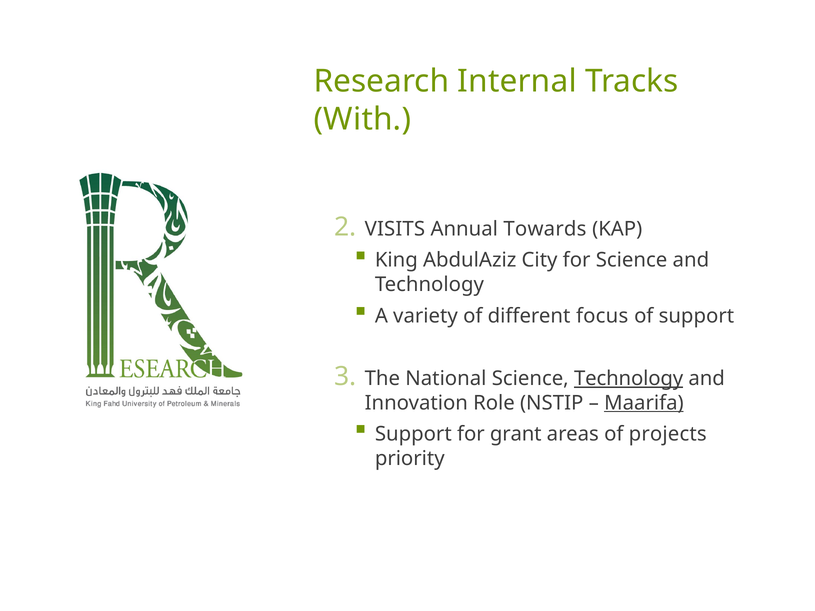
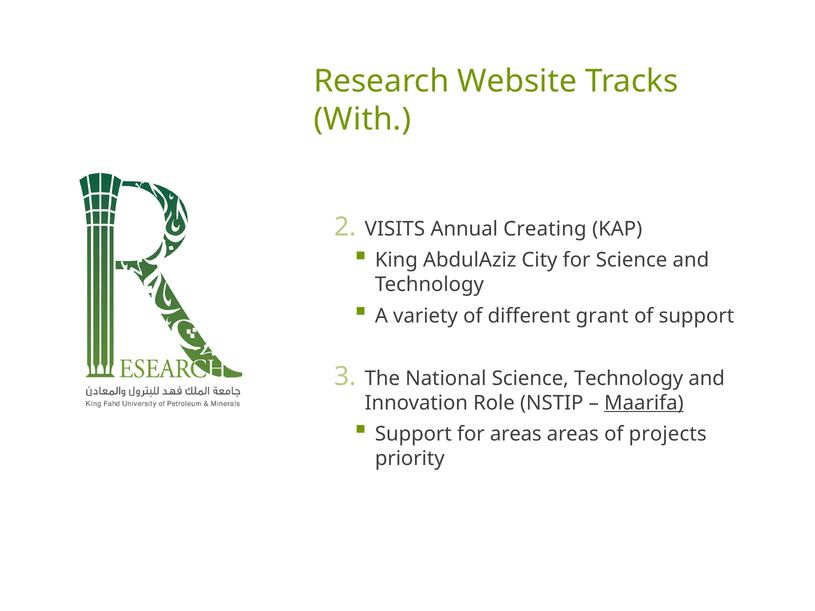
Internal: Internal -> Website
Towards: Towards -> Creating
focus: focus -> grant
Technology at (629, 379) underline: present -> none
for grant: grant -> areas
